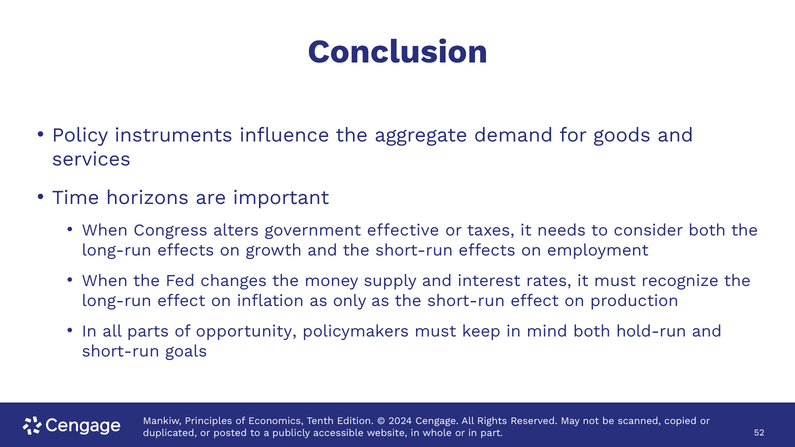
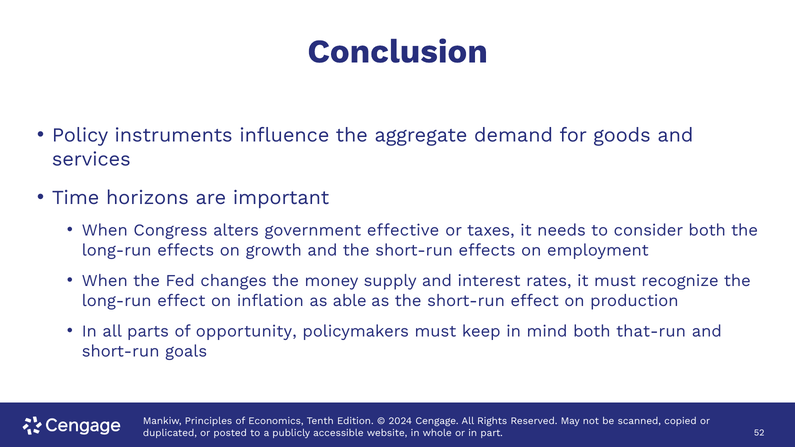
only: only -> able
hold-run: hold-run -> that-run
